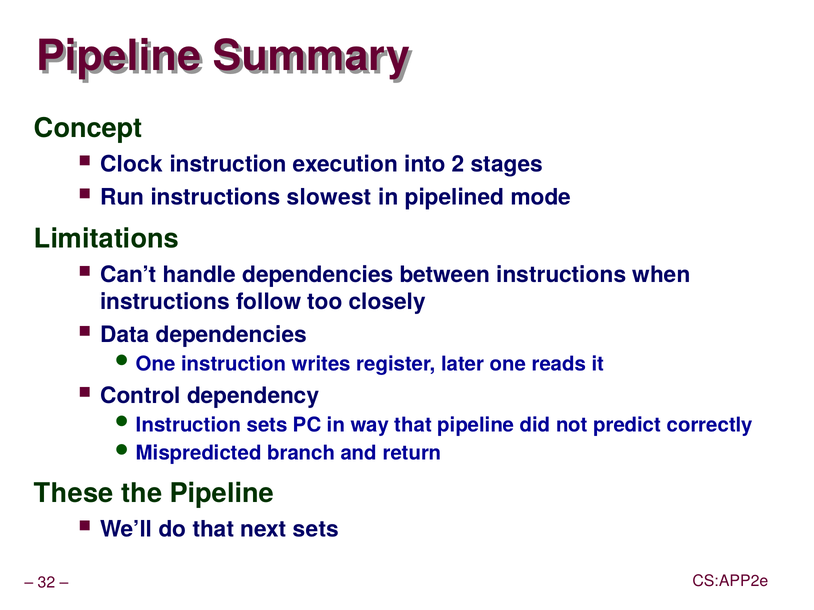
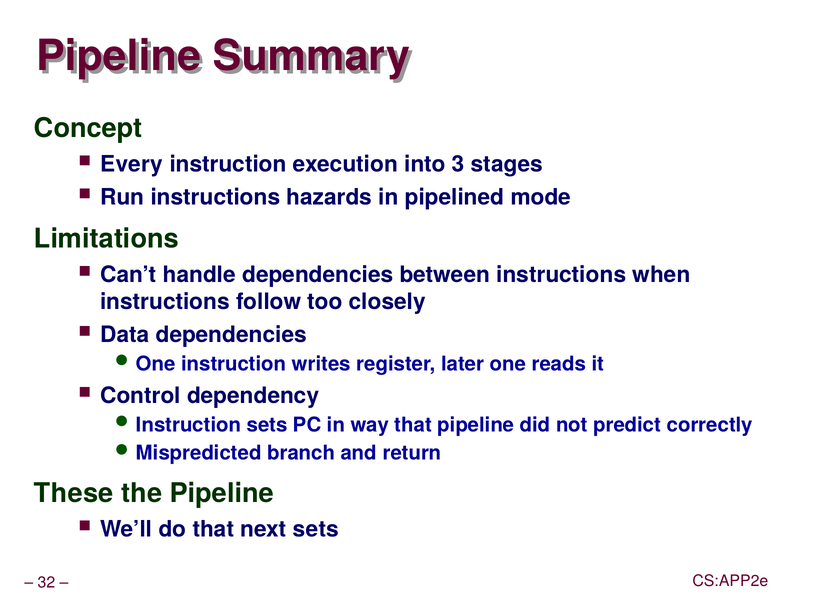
Clock: Clock -> Every
2: 2 -> 3
slowest: slowest -> hazards
